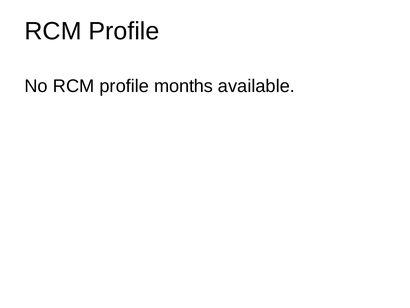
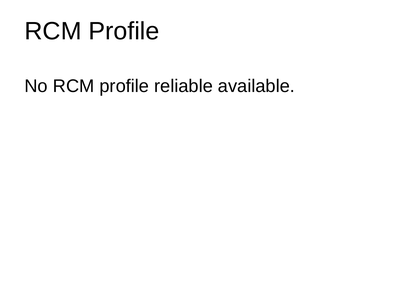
months: months -> reliable
